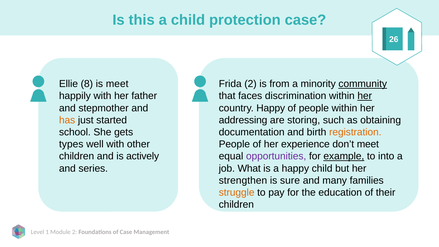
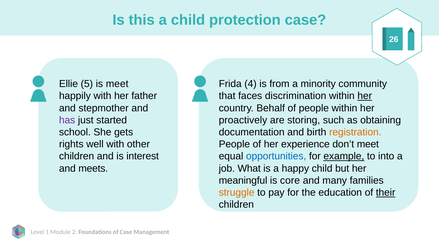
8: 8 -> 5
Frida 2: 2 -> 4
community underline: present -> none
country Happy: Happy -> Behalf
has colour: orange -> purple
addressing: addressing -> proactively
types: types -> rights
actively: actively -> interest
opportunities colour: purple -> blue
series: series -> meets
strengthen: strengthen -> meaningful
sure: sure -> core
their underline: none -> present
